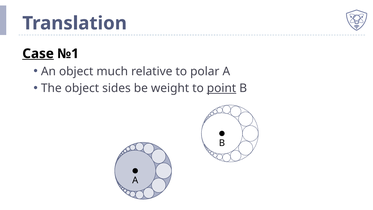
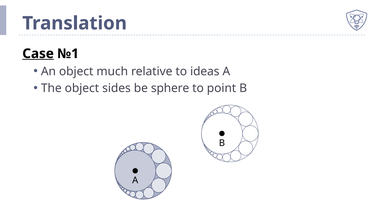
polar: polar -> ideas
weight: weight -> sphere
point underline: present -> none
